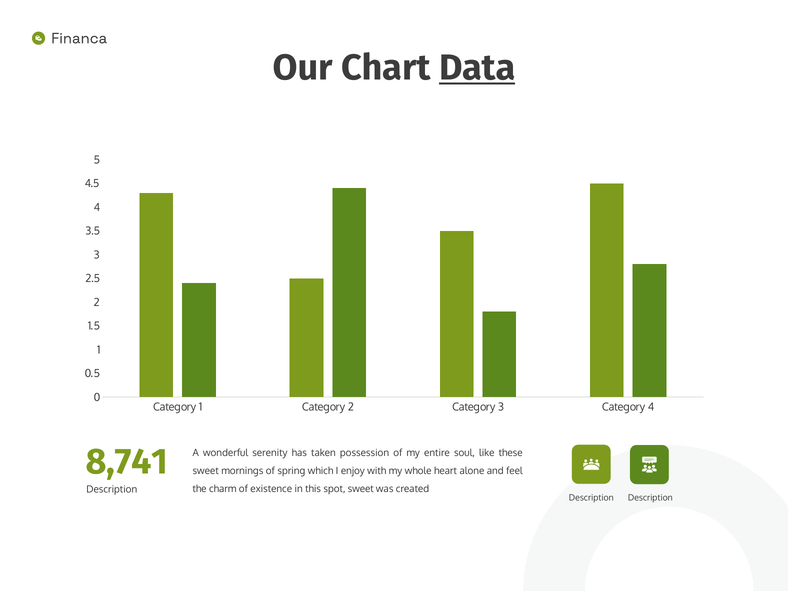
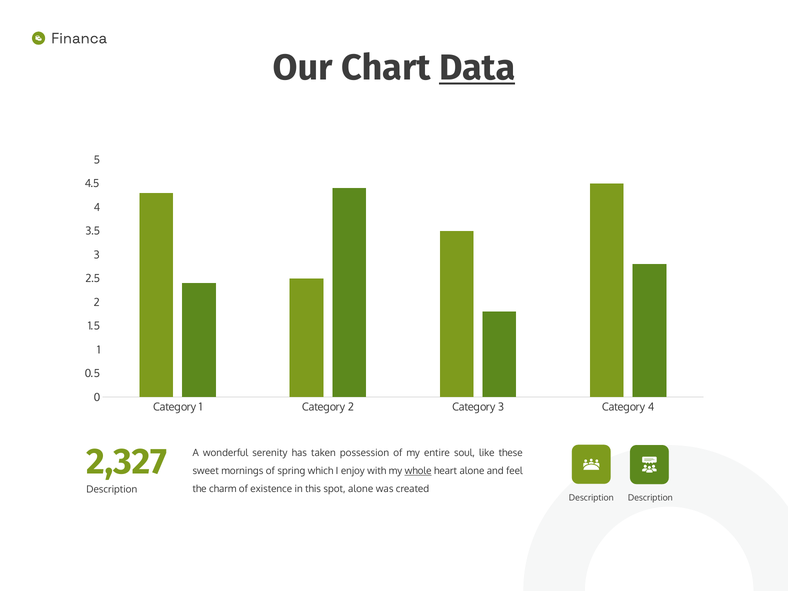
8,741: 8,741 -> 2,327
whole underline: none -> present
spot sweet: sweet -> alone
